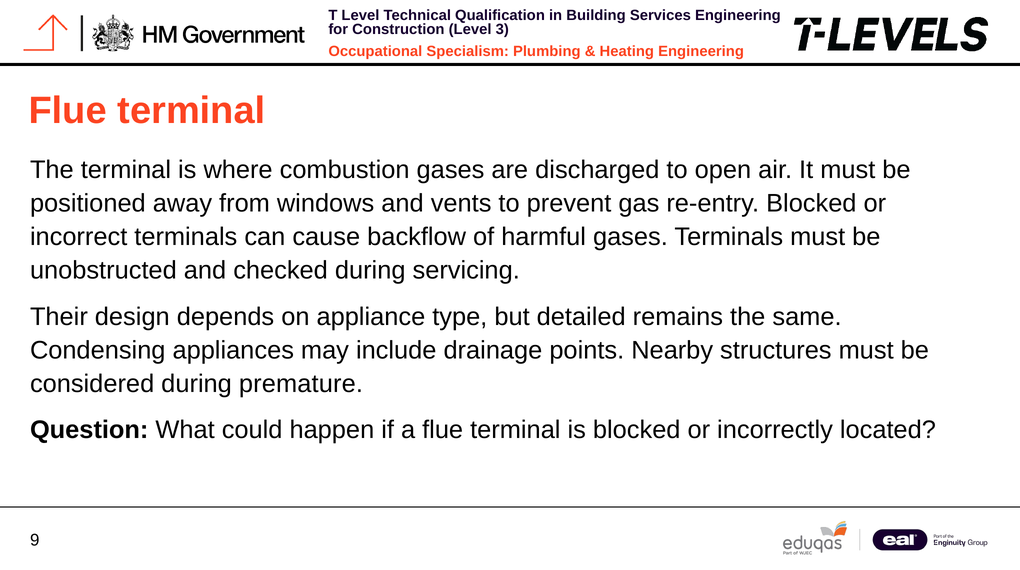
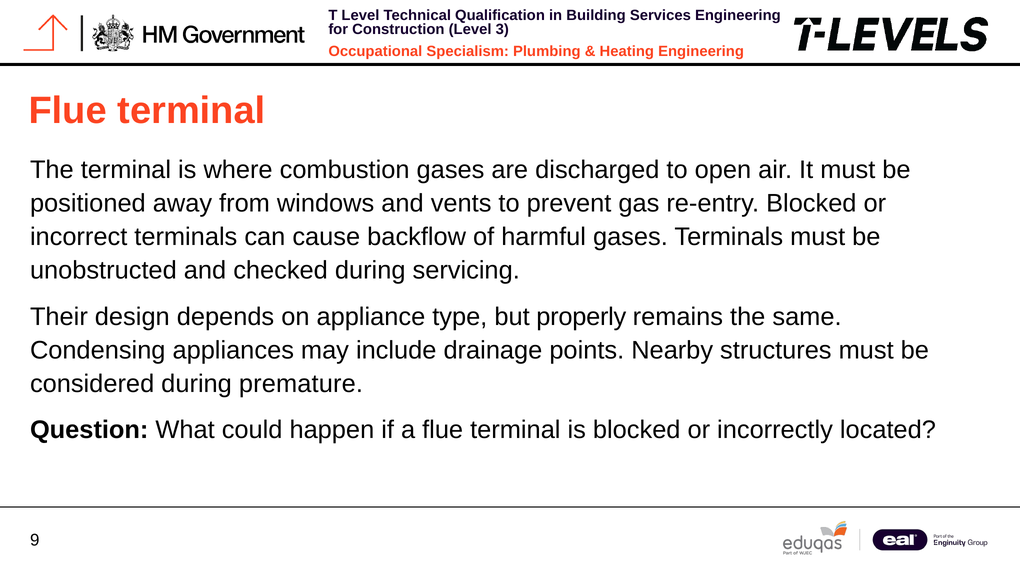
detailed: detailed -> properly
